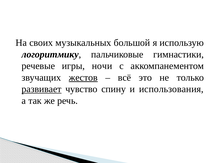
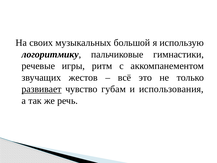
ночи: ночи -> ритм
жестов underline: present -> none
спину: спину -> губам
